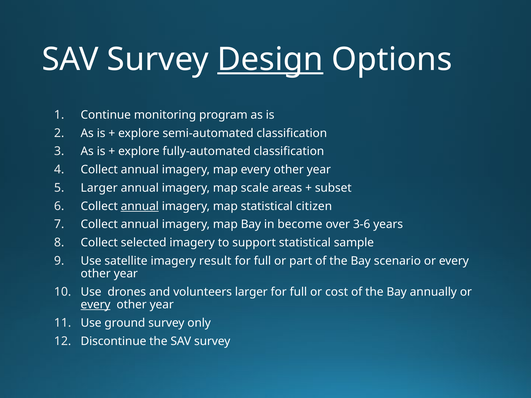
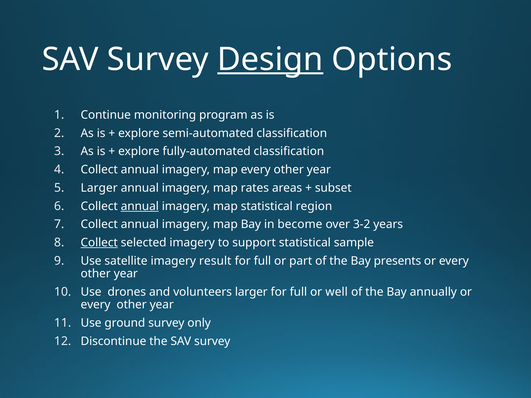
scale: scale -> rates
citizen: citizen -> region
3-6: 3-6 -> 3-2
Collect at (99, 243) underline: none -> present
scenario: scenario -> presents
cost: cost -> well
every at (96, 305) underline: present -> none
